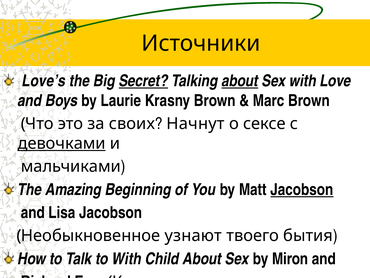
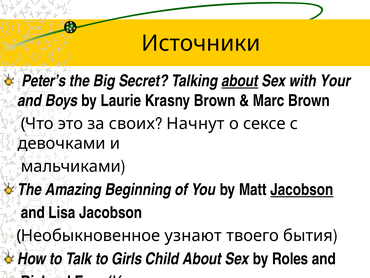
Love’s: Love’s -> Peter’s
Secret underline: present -> none
Love: Love -> Your
девочками underline: present -> none
to With: With -> Girls
Miron: Miron -> Roles
